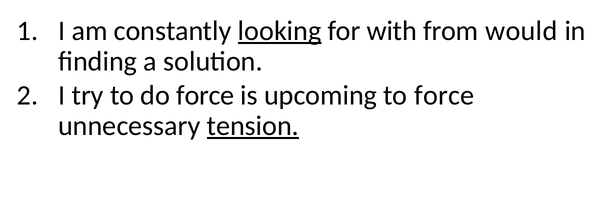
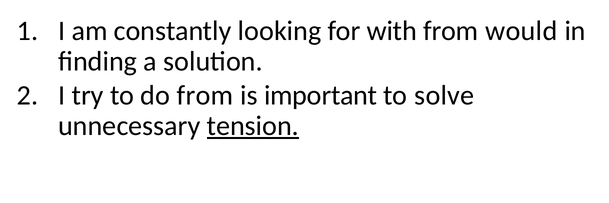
looking underline: present -> none
do force: force -> from
upcoming: upcoming -> important
to force: force -> solve
